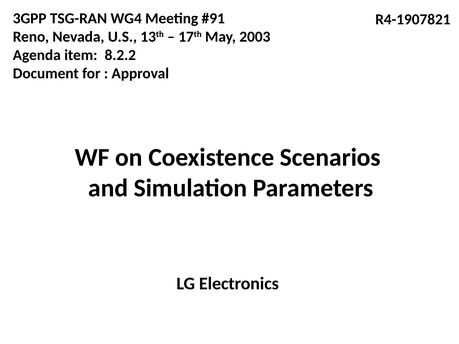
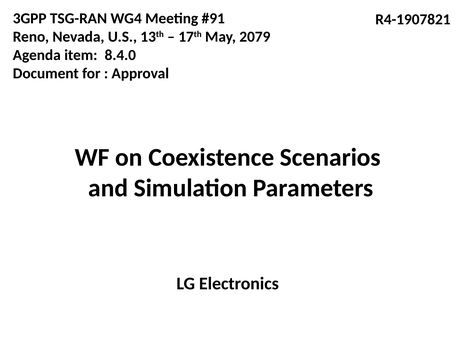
2003: 2003 -> 2079
8.2.2: 8.2.2 -> 8.4.0
